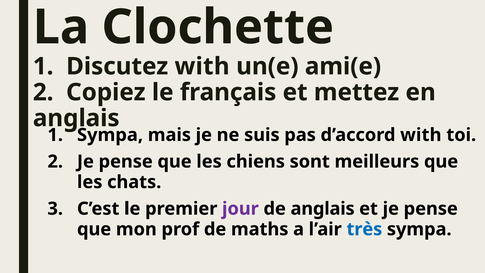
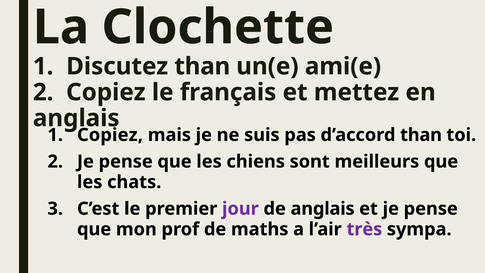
Discutez with: with -> than
Sympa at (110, 135): Sympa -> Copiez
d’accord with: with -> than
très colour: blue -> purple
